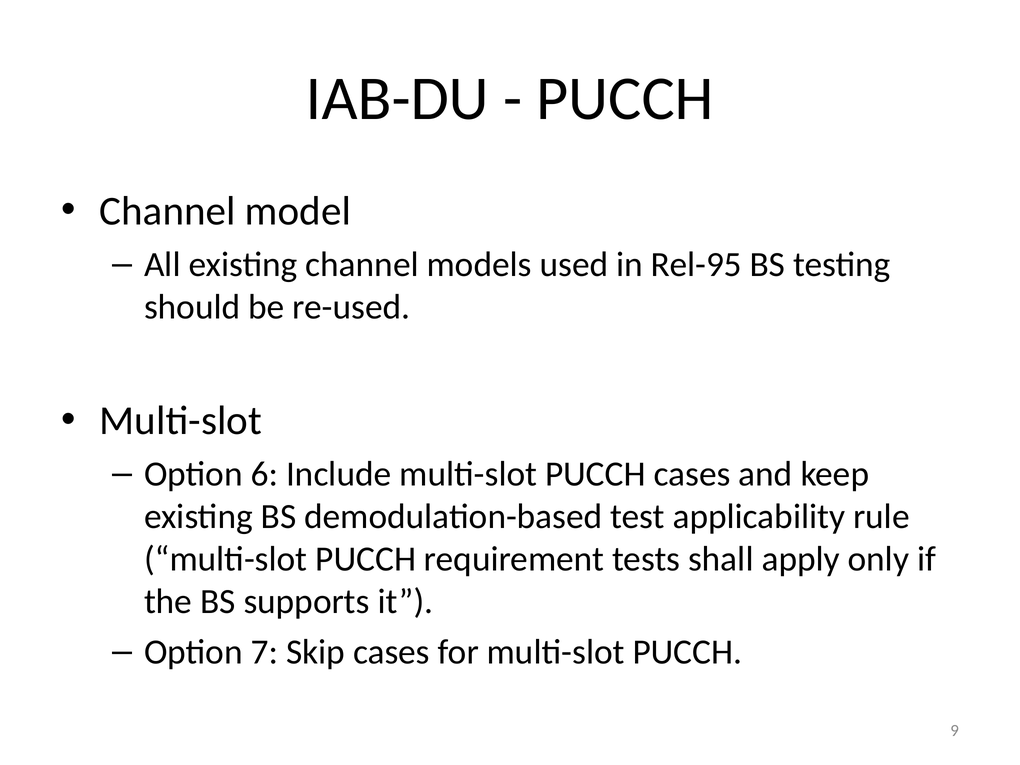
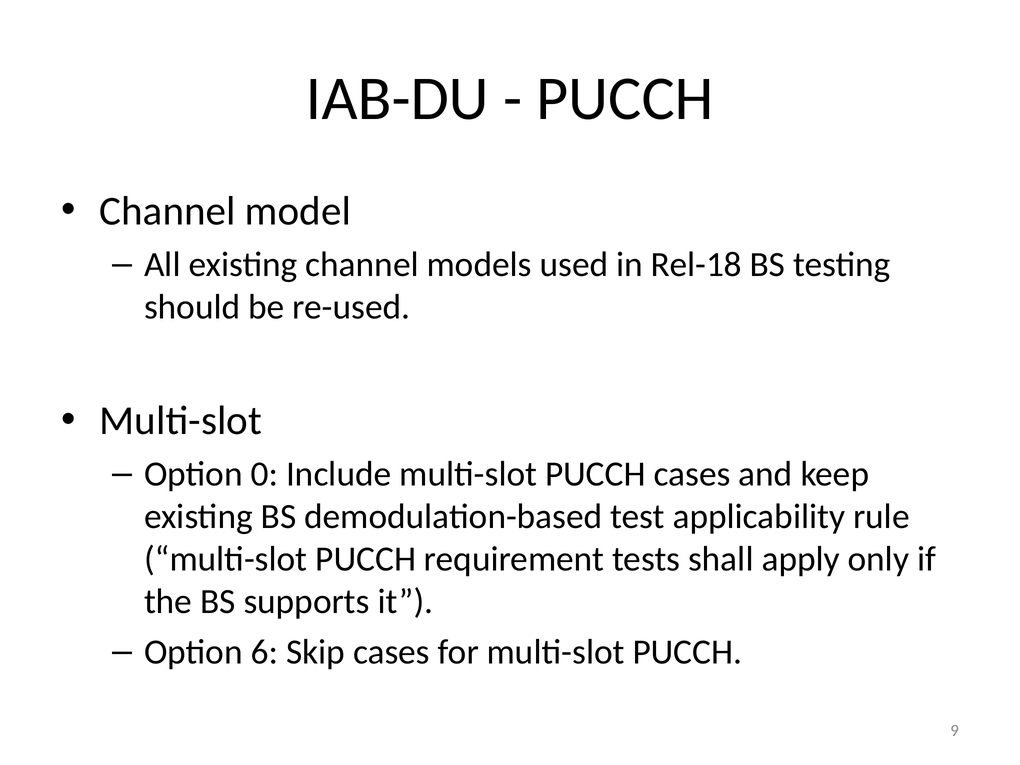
Rel-95: Rel-95 -> Rel-18
6: 6 -> 0
7: 7 -> 6
